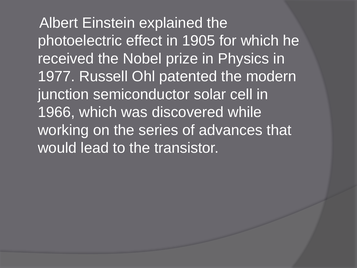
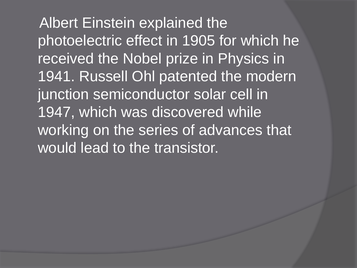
1977: 1977 -> 1941
1966: 1966 -> 1947
